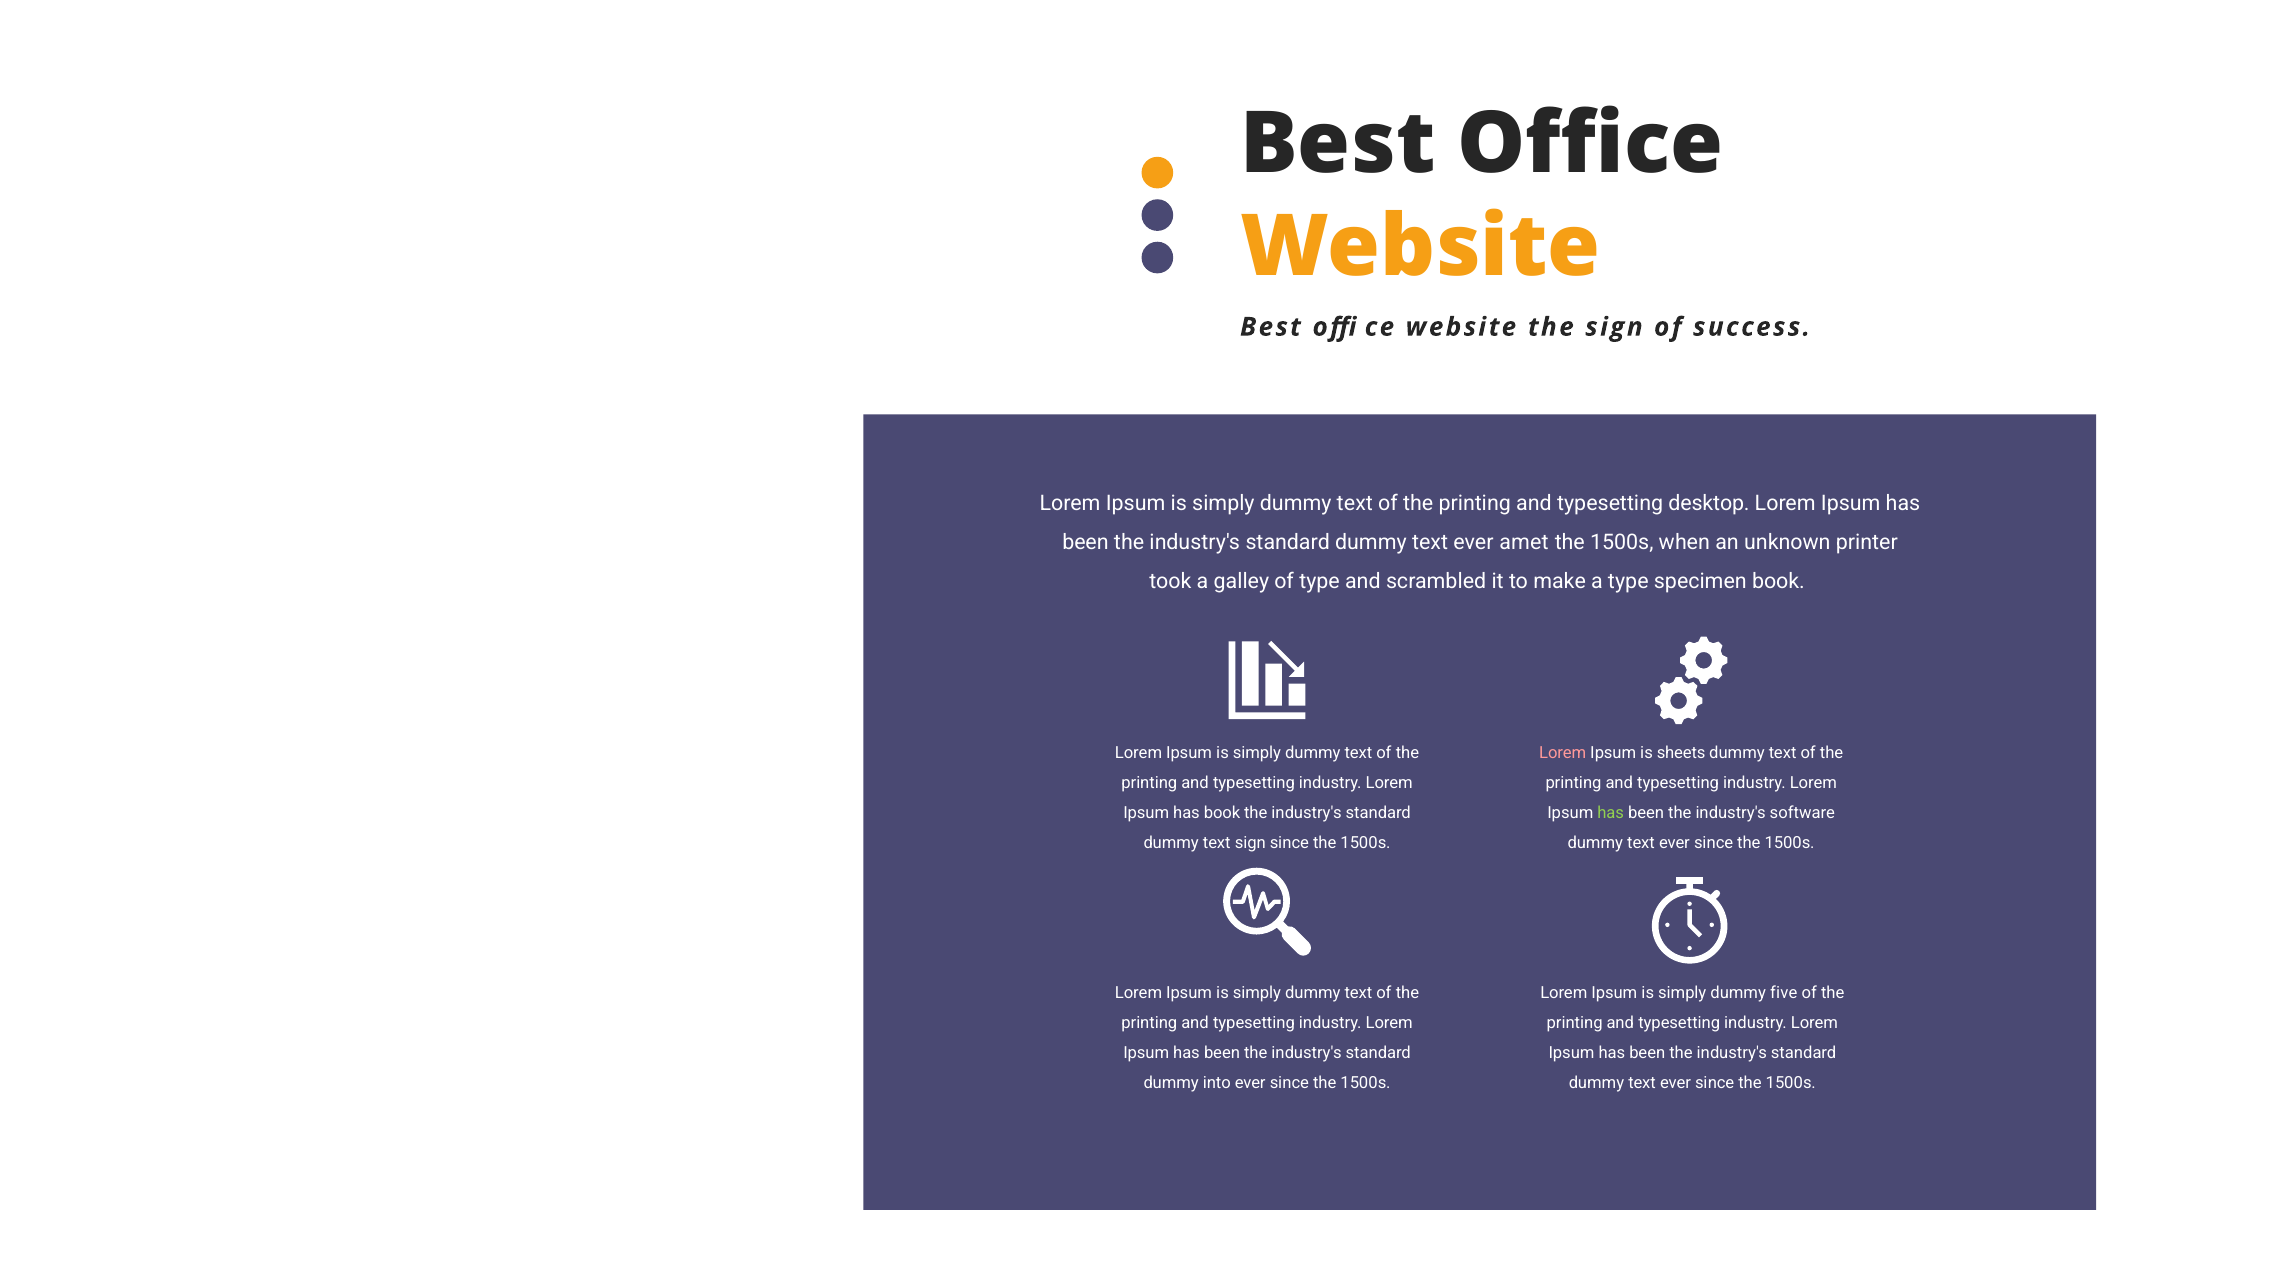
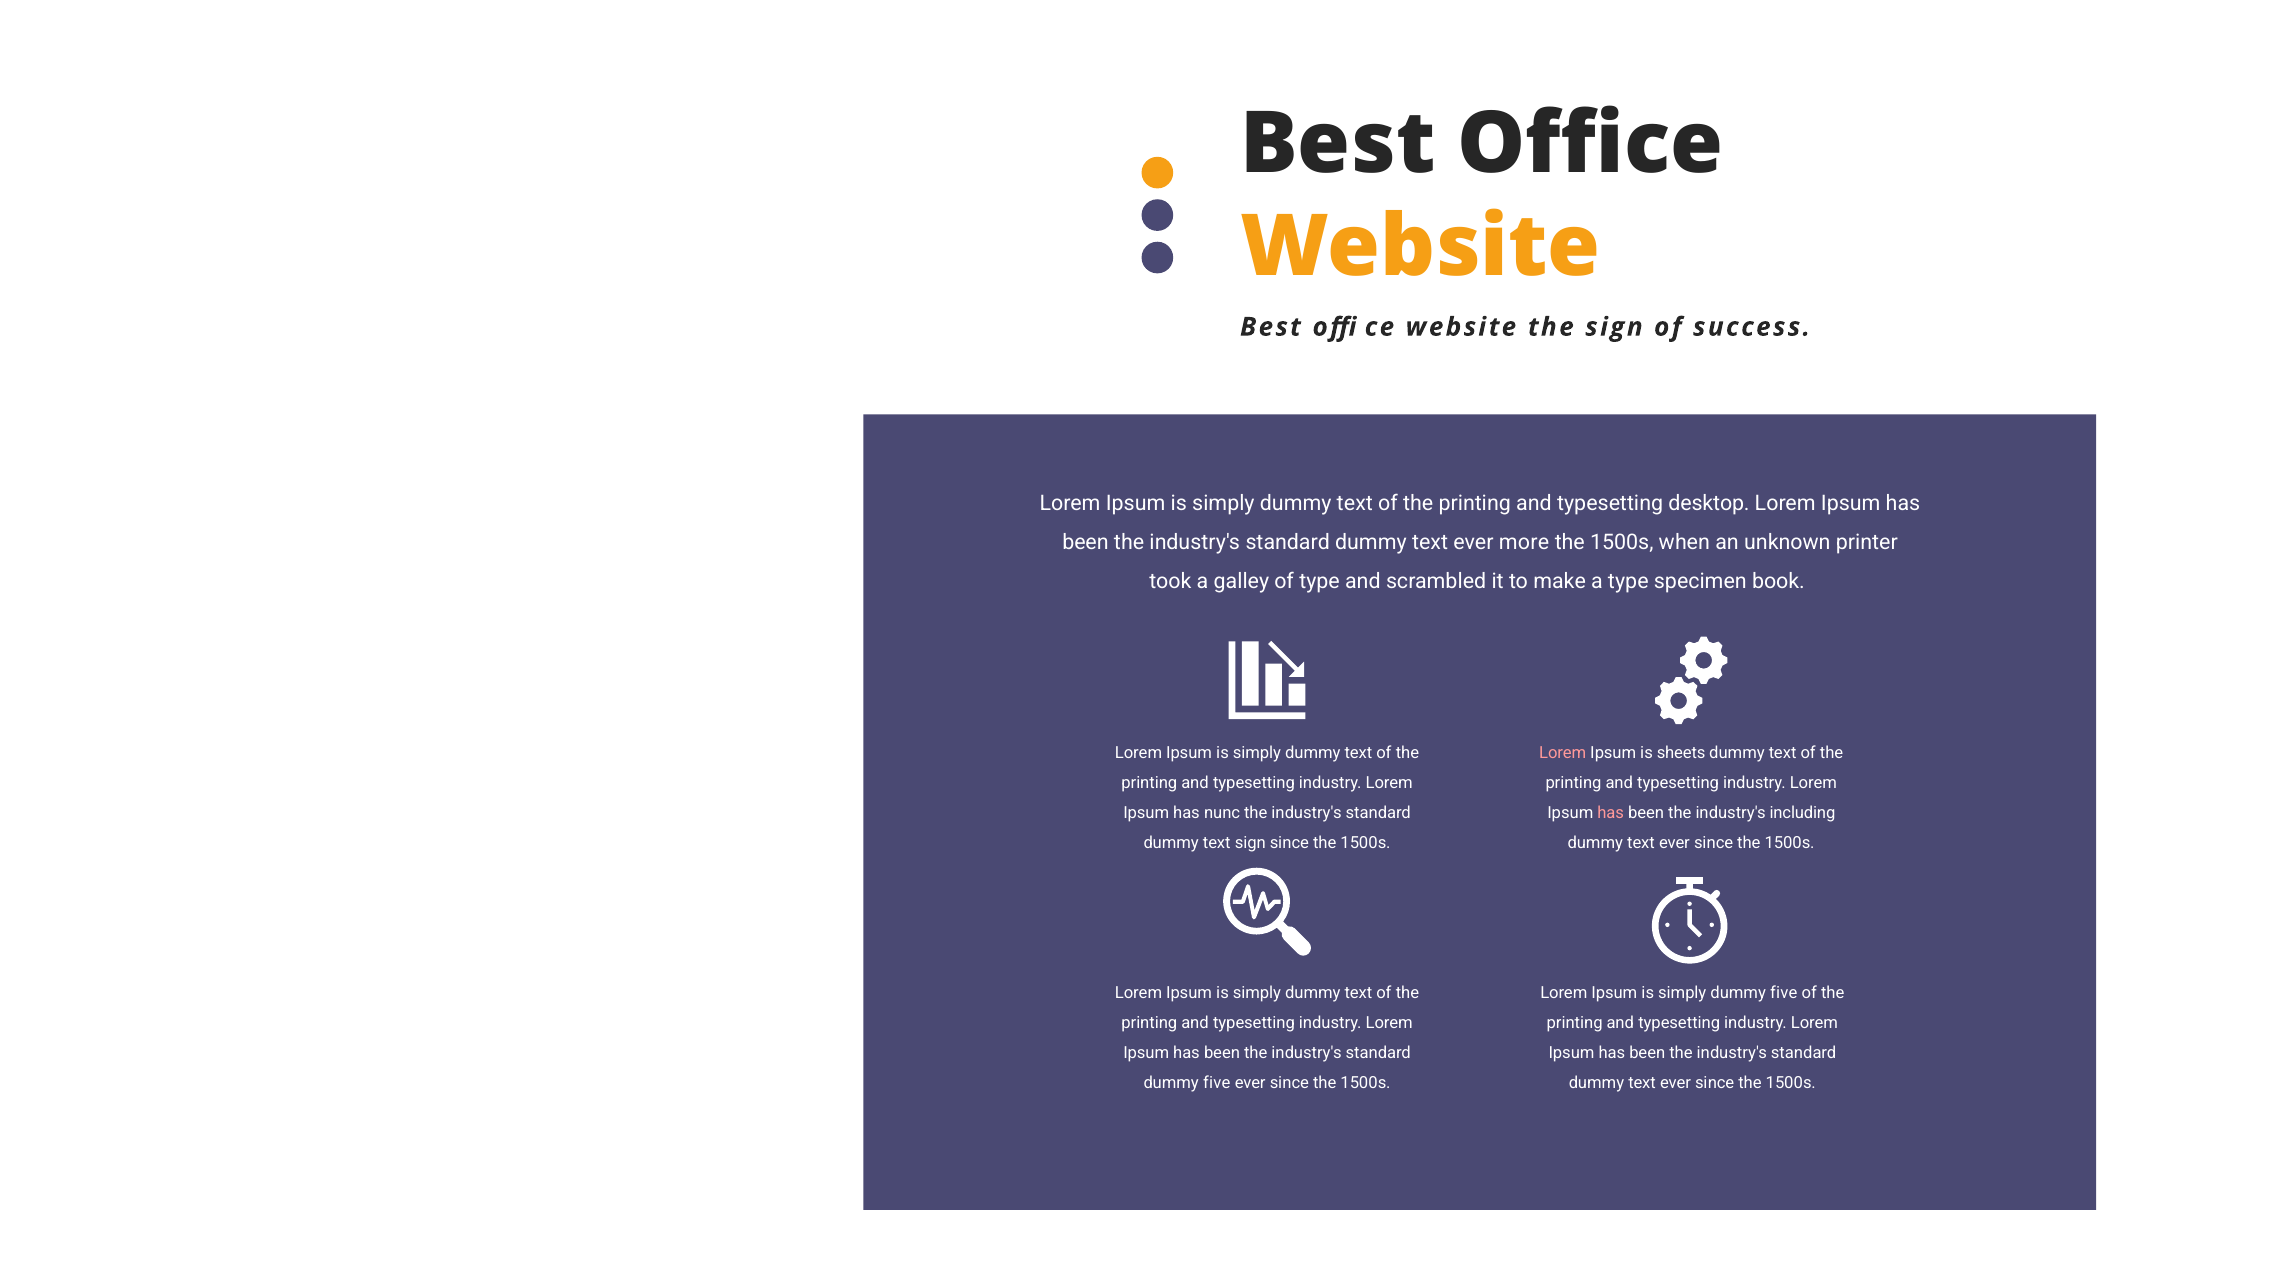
amet: amet -> more
has book: book -> nunc
has at (1611, 813) colour: light green -> pink
software: software -> including
into at (1217, 1083): into -> five
